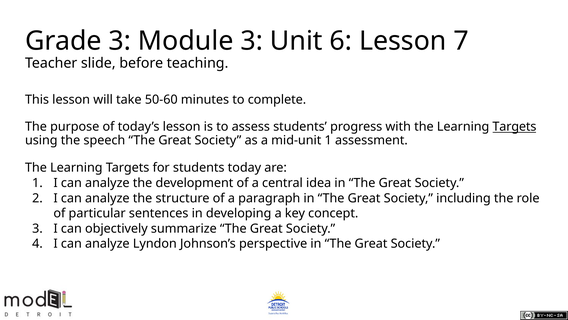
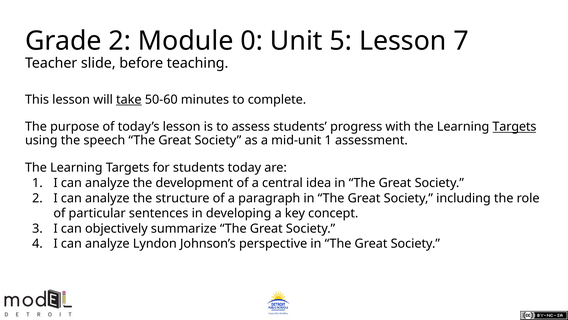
Grade 3: 3 -> 2
Module 3: 3 -> 0
6: 6 -> 5
take underline: none -> present
